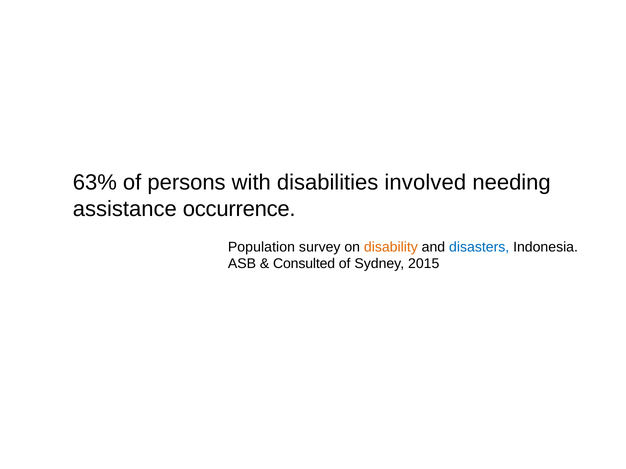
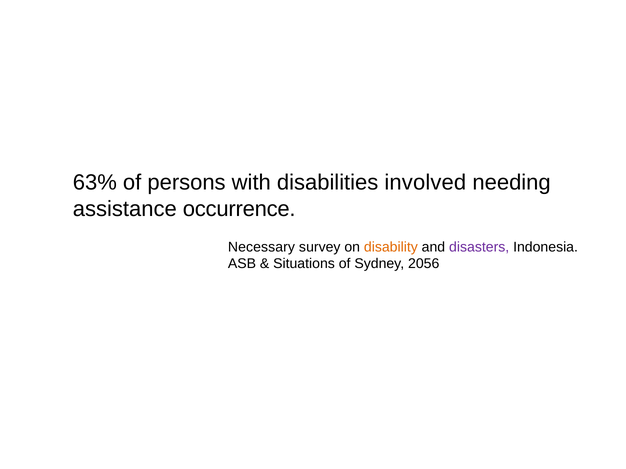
Population: Population -> Necessary
disasters colour: blue -> purple
Consulted: Consulted -> Situations
2015: 2015 -> 2056
